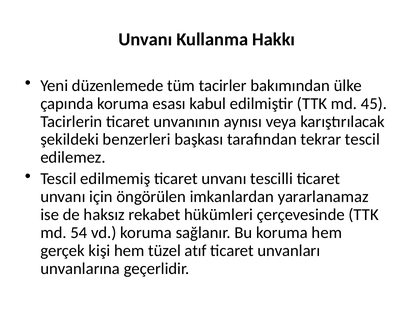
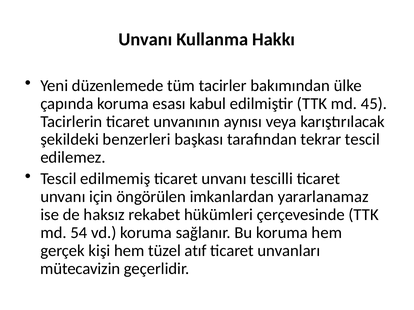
unvanlarına: unvanlarına -> mütecavizin
